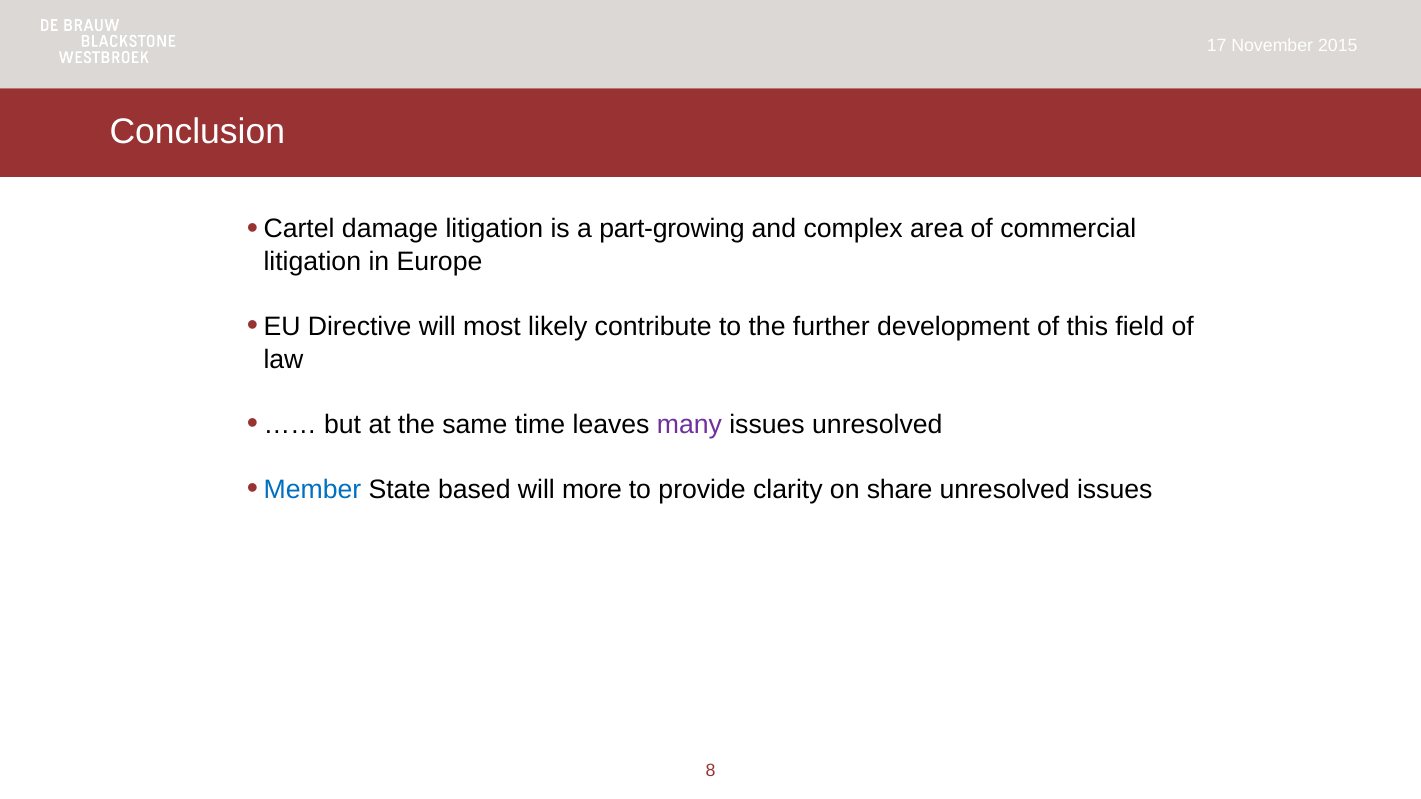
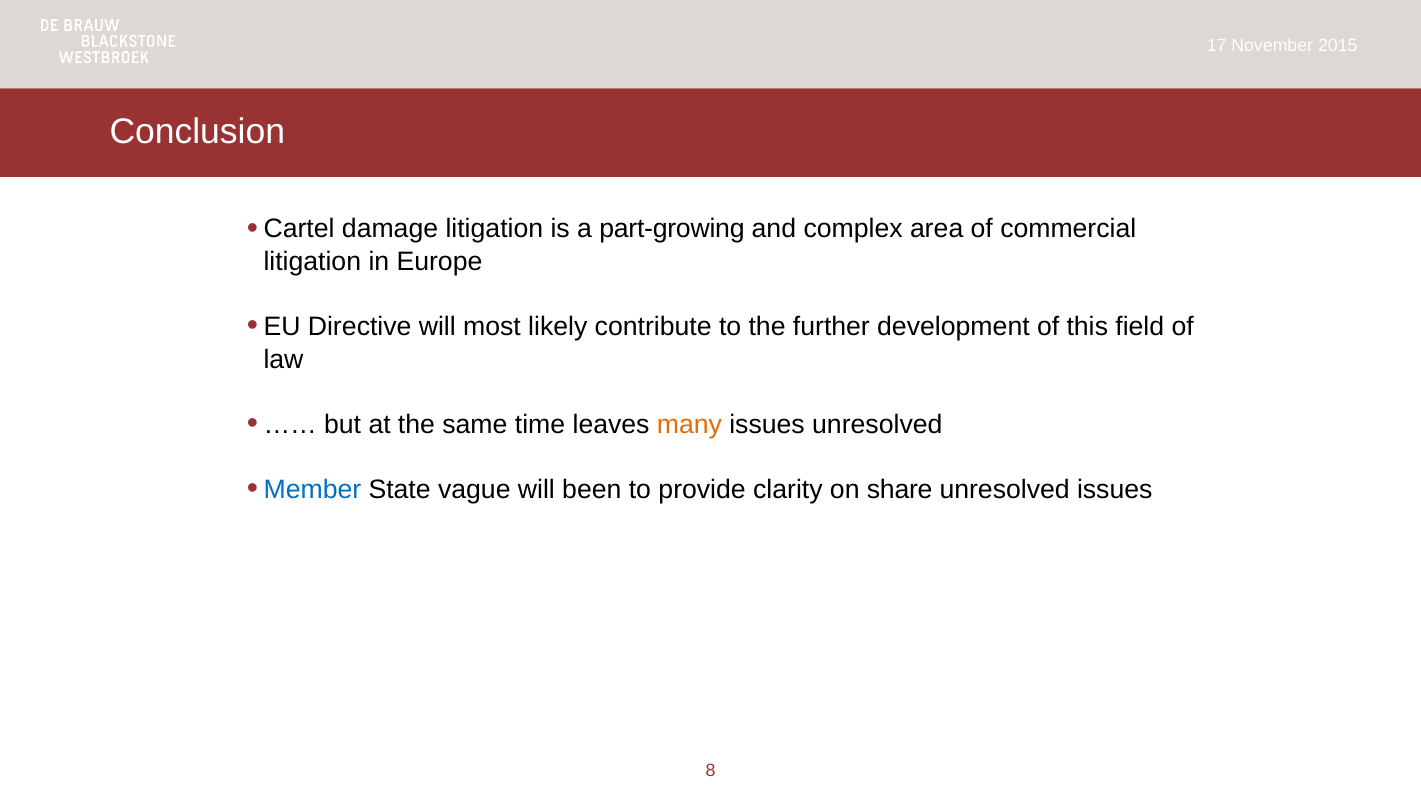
many colour: purple -> orange
based: based -> vague
more: more -> been
